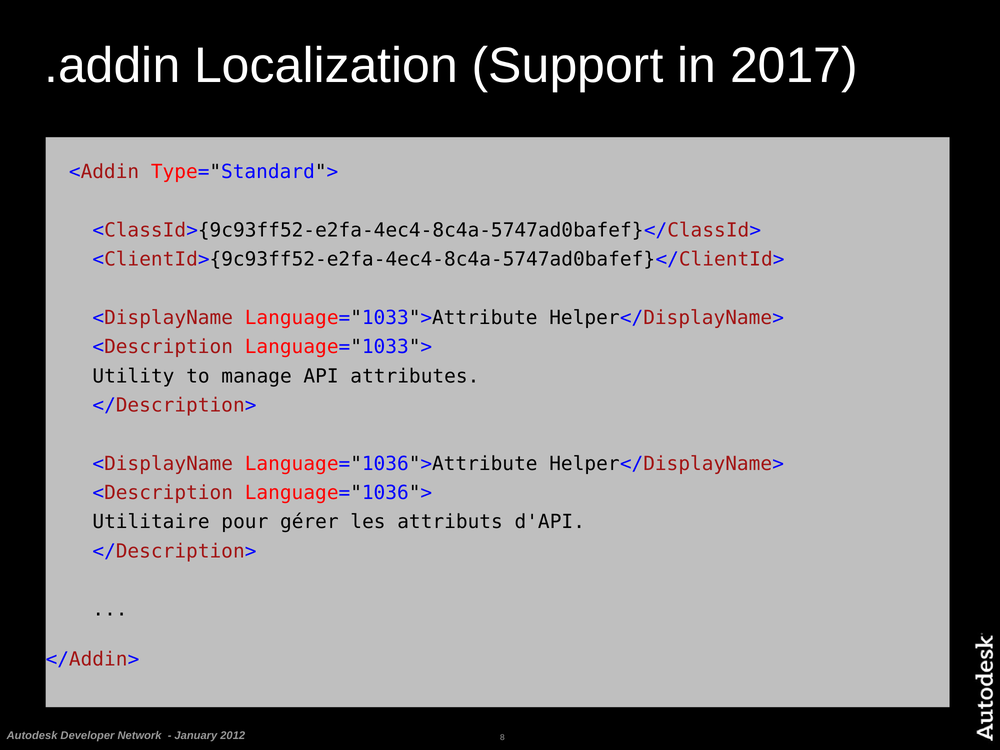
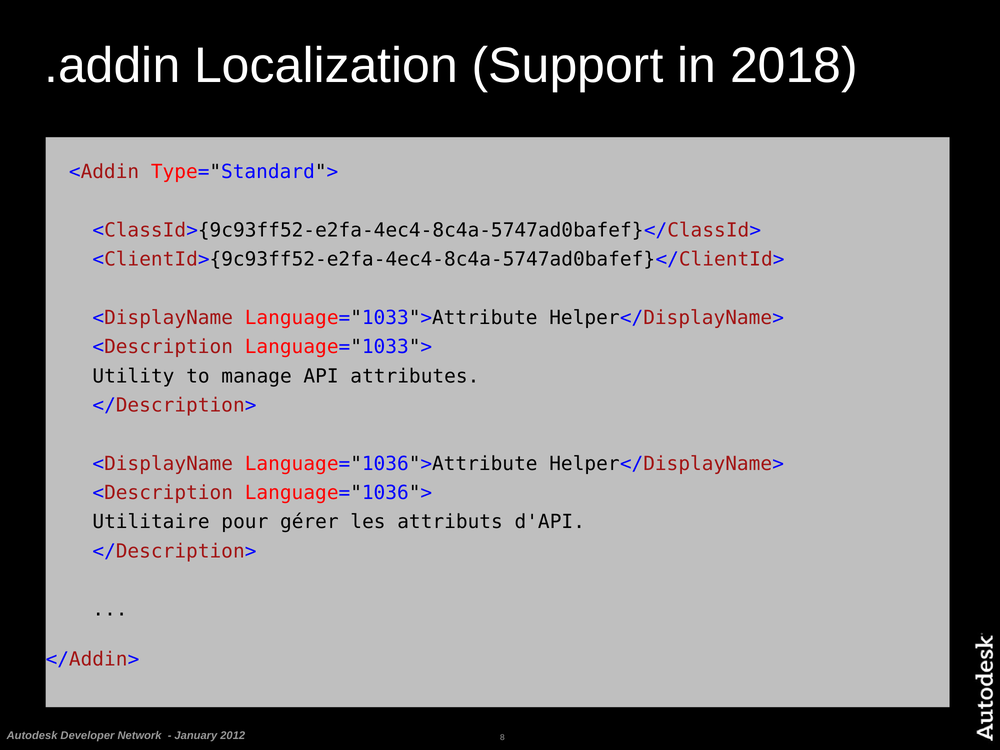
2017: 2017 -> 2018
